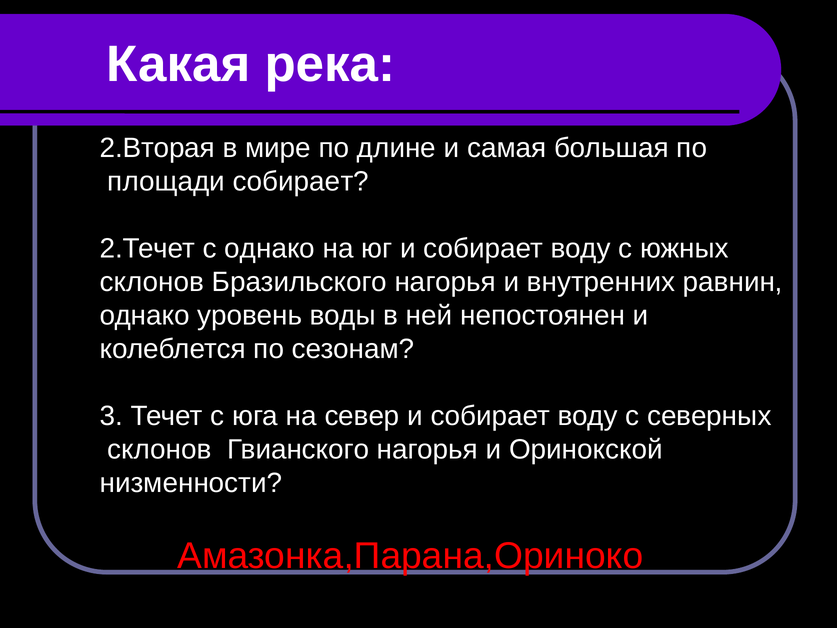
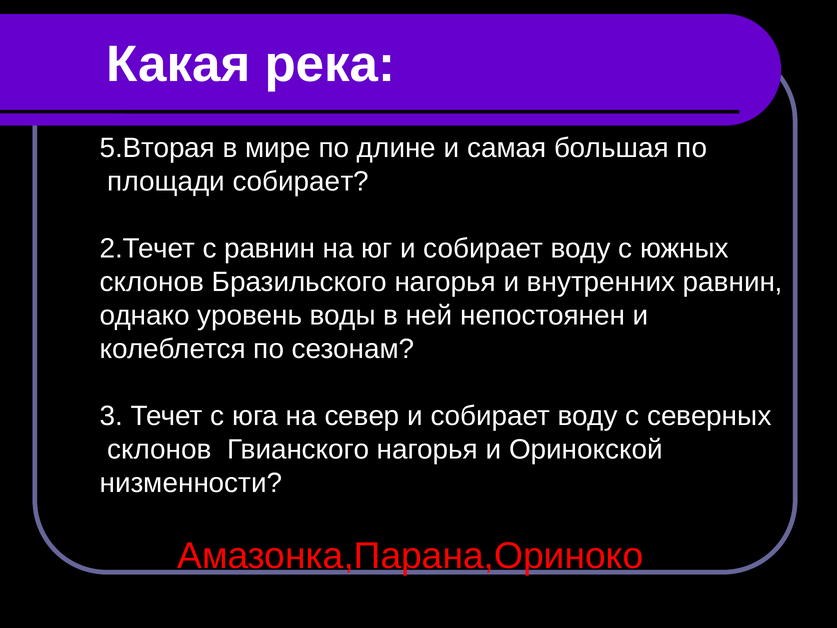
2.Вторая: 2.Вторая -> 5.Вторая
с однако: однако -> равнин
